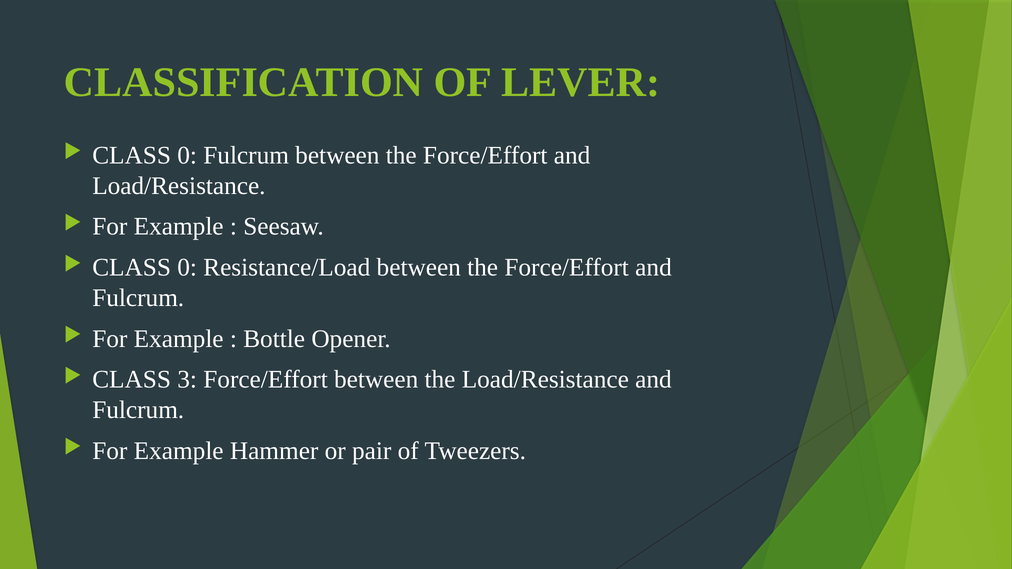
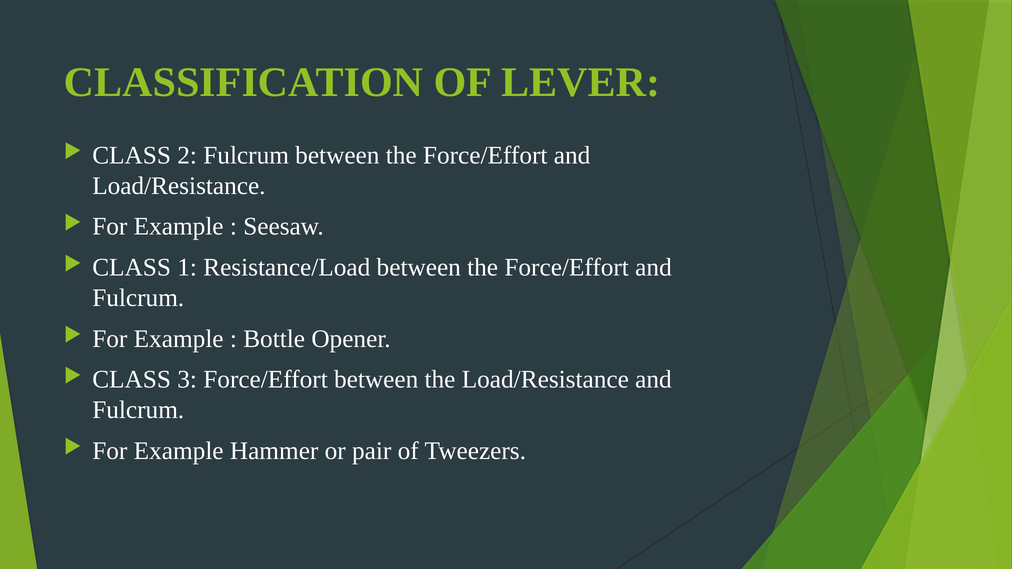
0 at (187, 155): 0 -> 2
0 at (187, 268): 0 -> 1
